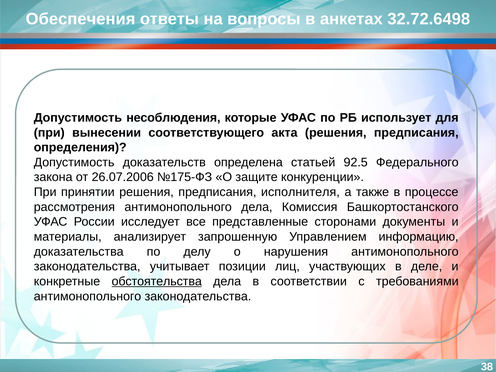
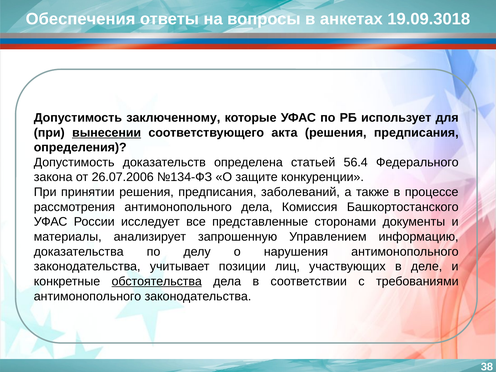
32.72.6498: 32.72.6498 -> 19.09.3018
несоблюдения: несоблюдения -> заключенному
вынесении underline: none -> present
92.5: 92.5 -> 56.4
№175-ФЗ: №175-ФЗ -> №134-ФЗ
исполнителя: исполнителя -> заболеваний
